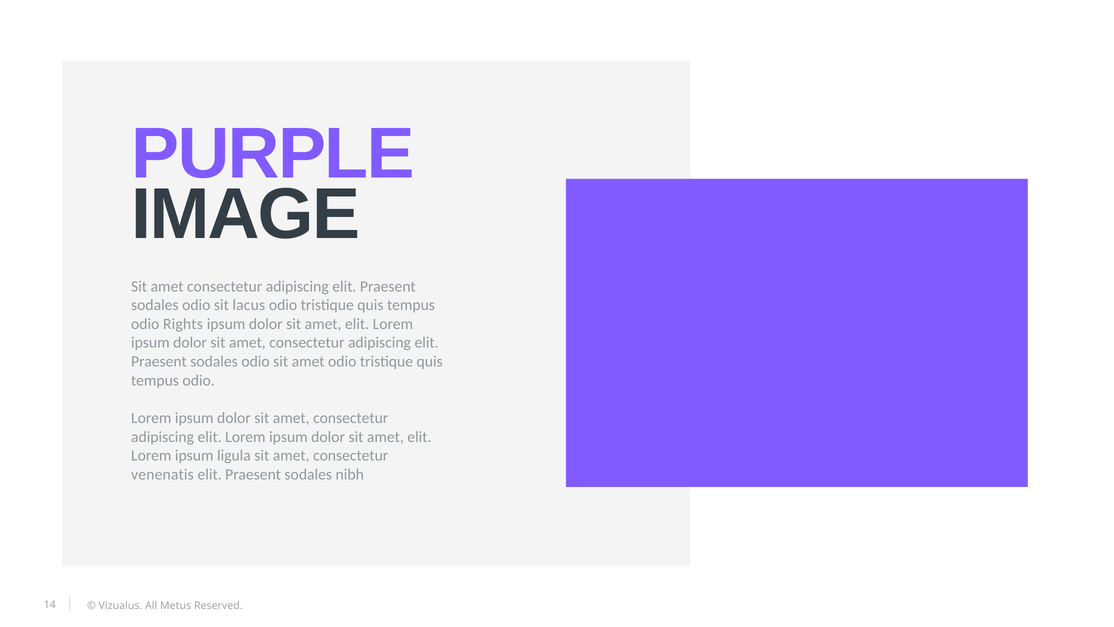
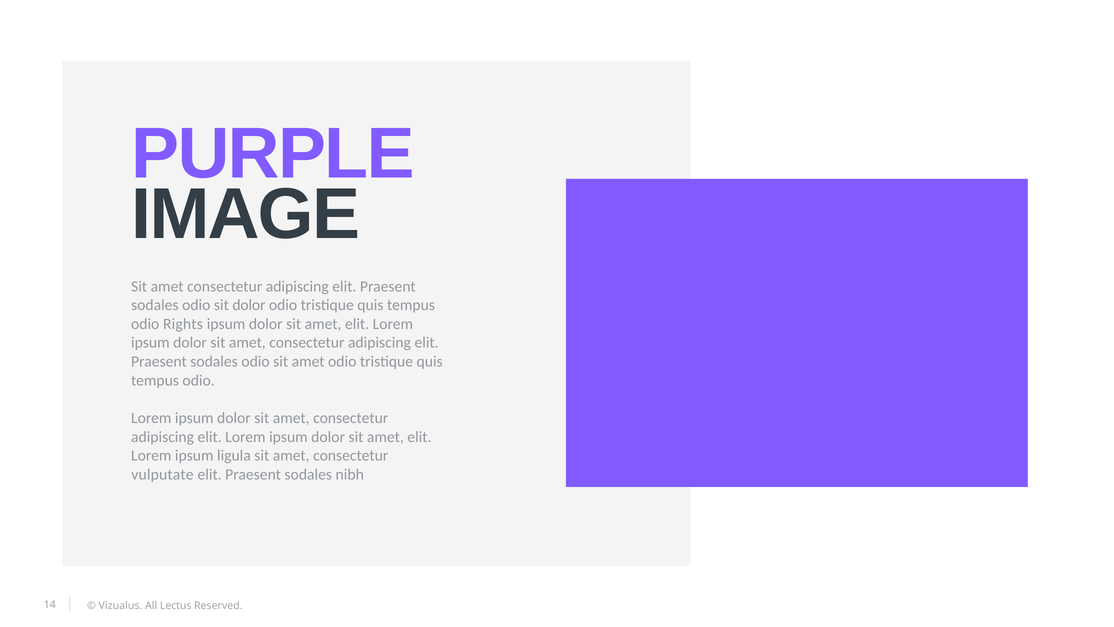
sit lacus: lacus -> dolor
venenatis: venenatis -> vulputate
Metus: Metus -> Lectus
